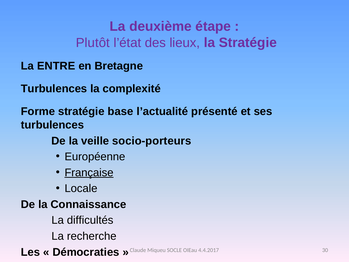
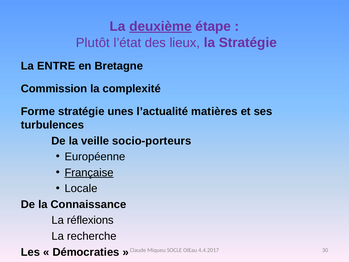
deuxième underline: none -> present
Turbulences at (54, 89): Turbulences -> Commission
base: base -> unes
présenté: présenté -> matières
difficultés: difficultés -> réflexions
